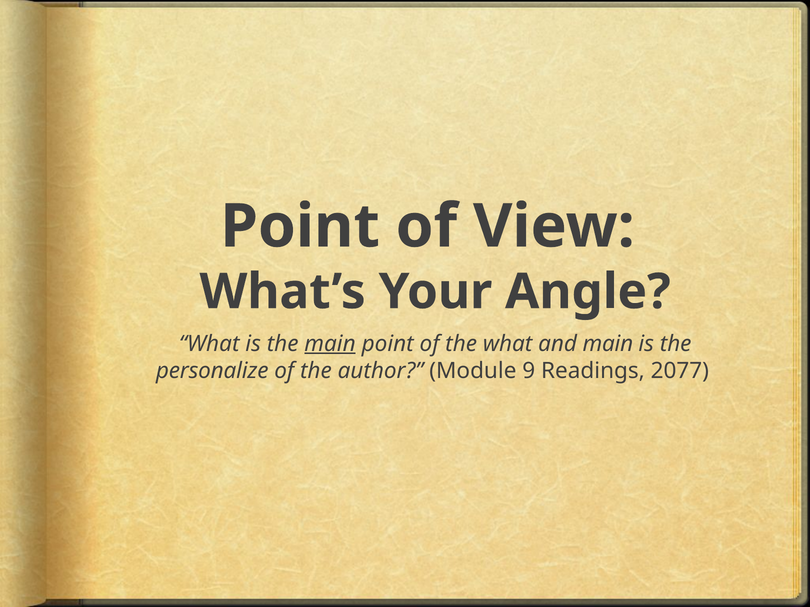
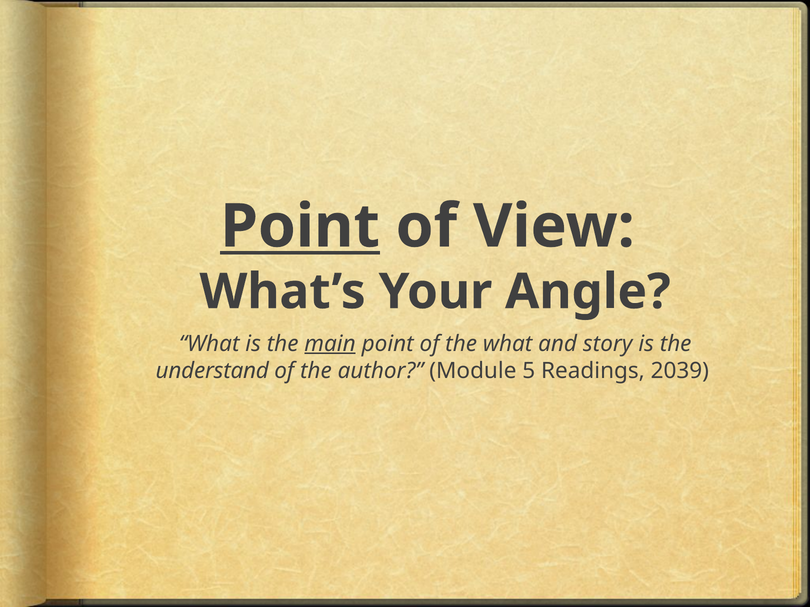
Point at (300, 227) underline: none -> present
and main: main -> story
personalize: personalize -> understand
9: 9 -> 5
2077: 2077 -> 2039
